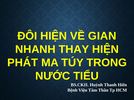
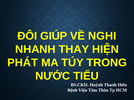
ĐÔI HIỆN: HIỆN -> GIÚP
GIAN: GIAN -> NGHI
